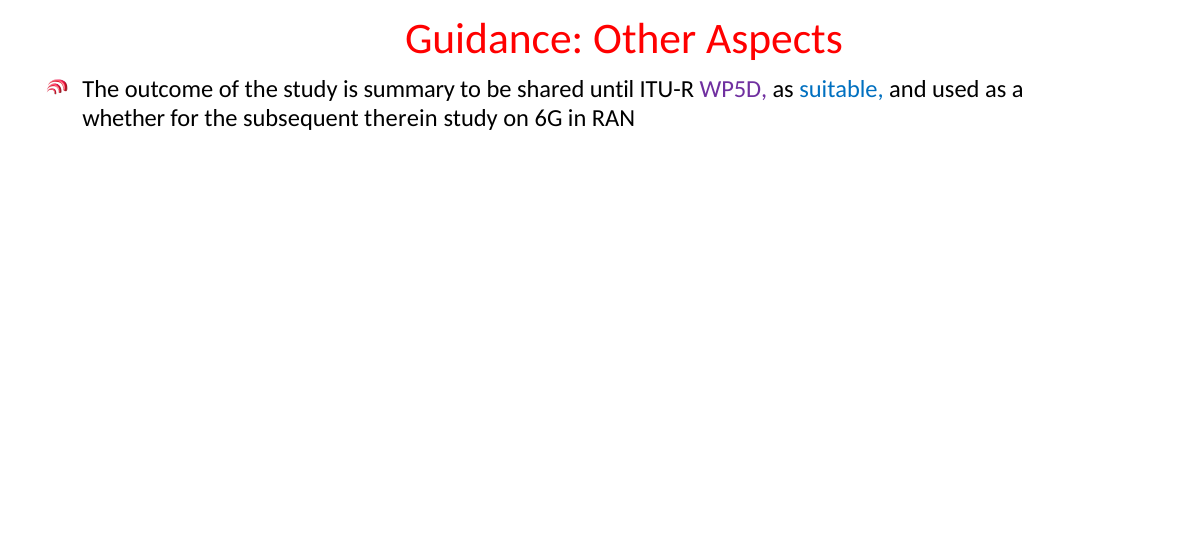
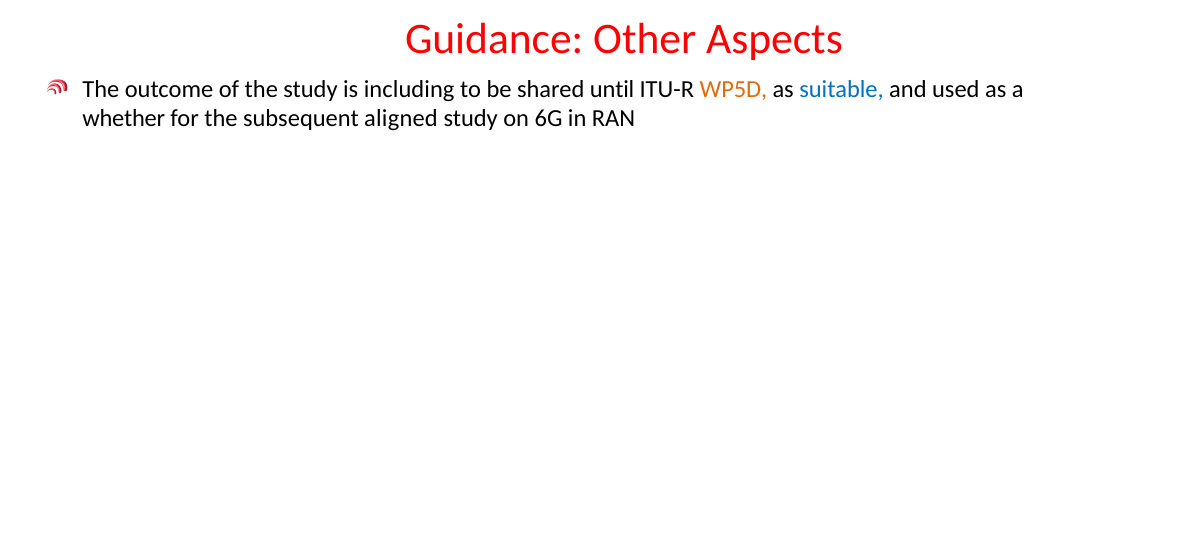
summary: summary -> including
WP5D colour: purple -> orange
therein: therein -> aligned
